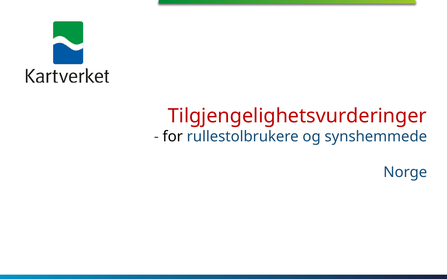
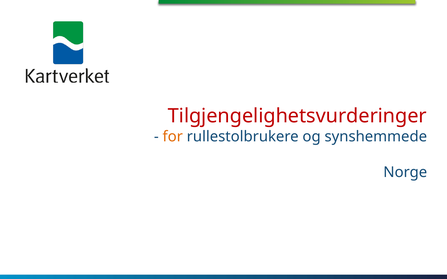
for colour: black -> orange
